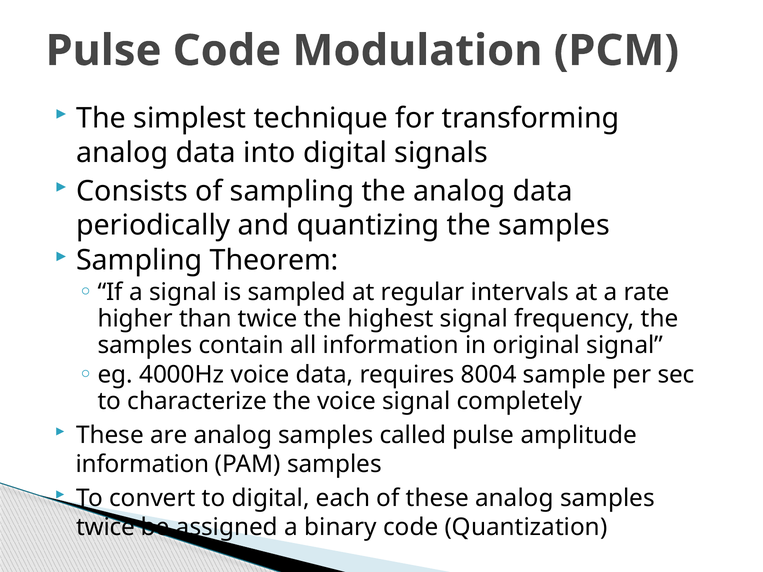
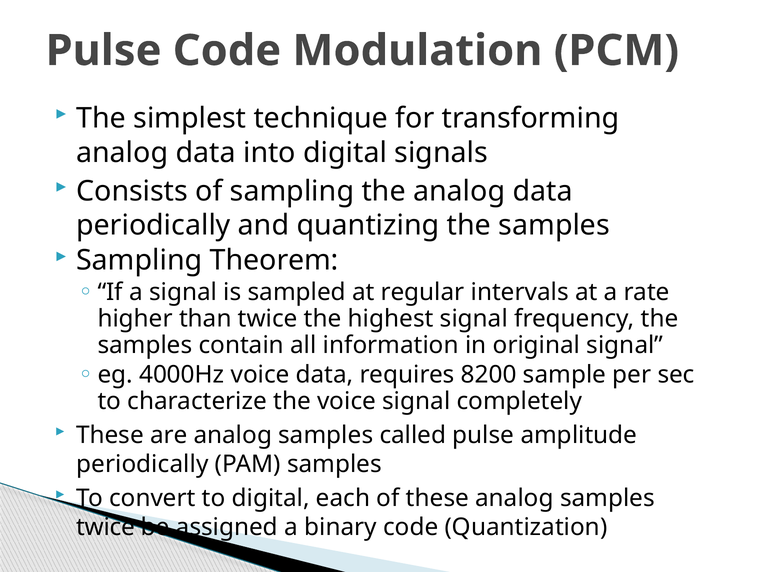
8004: 8004 -> 8200
information at (143, 465): information -> periodically
